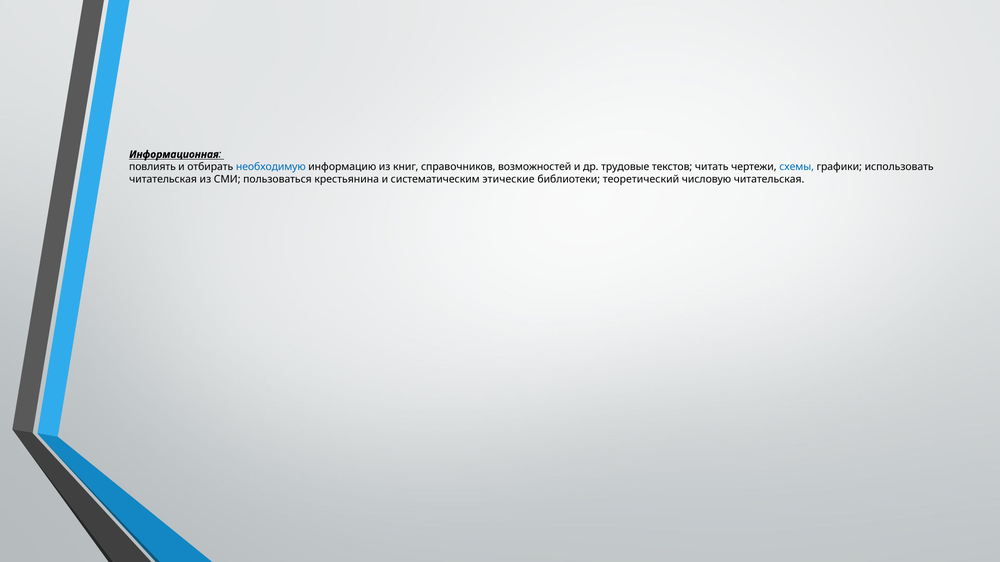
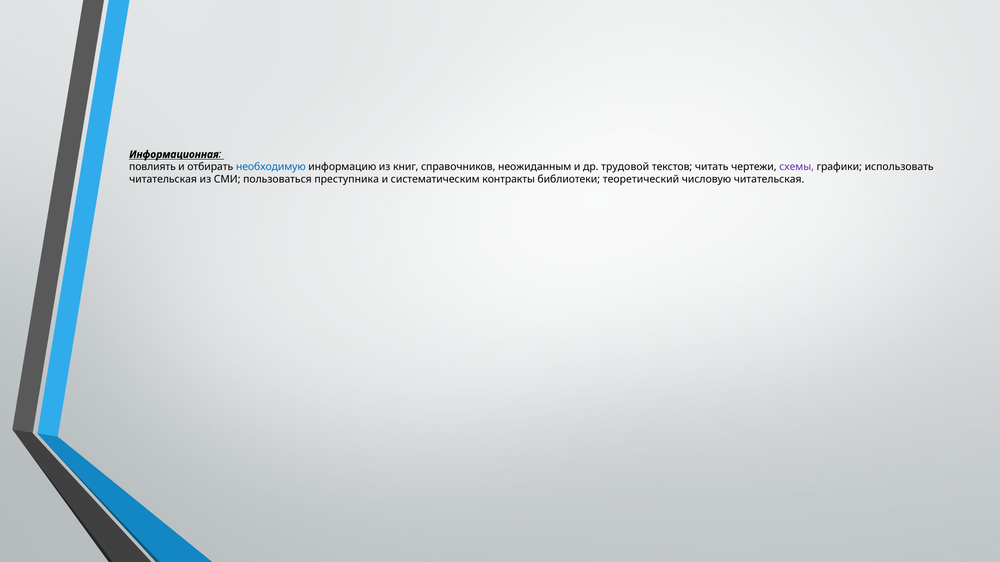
возможностей: возможностей -> неожиданным
трудовые: трудовые -> трудовой
схемы colour: blue -> purple
крестьянина: крестьянина -> преступника
этические: этические -> контракты
